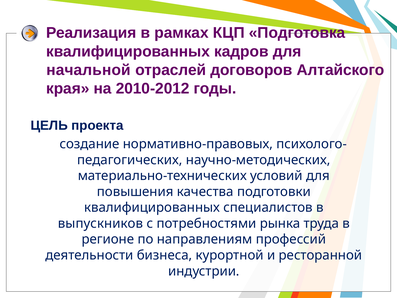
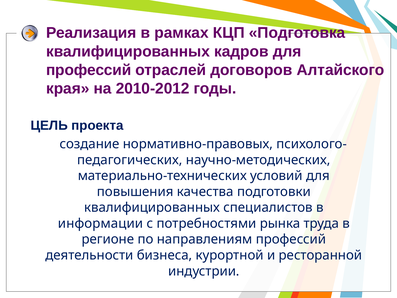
начальной at (88, 70): начальной -> профессий
выпускников: выпускников -> информации
